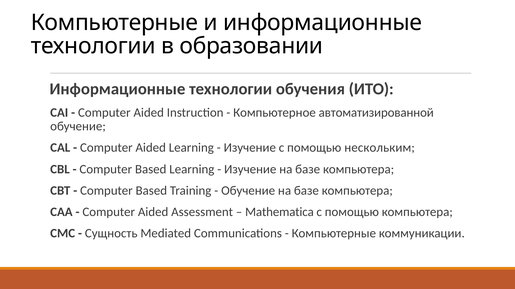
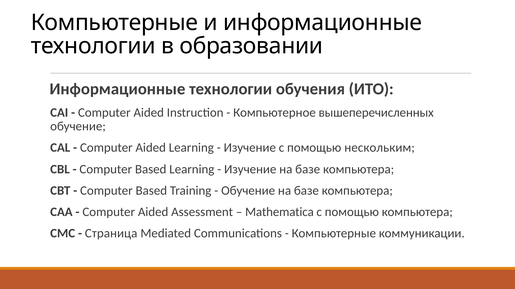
автоматизированной: автоматизированной -> вышеперечисленных
Сущность: Сущность -> Страница
